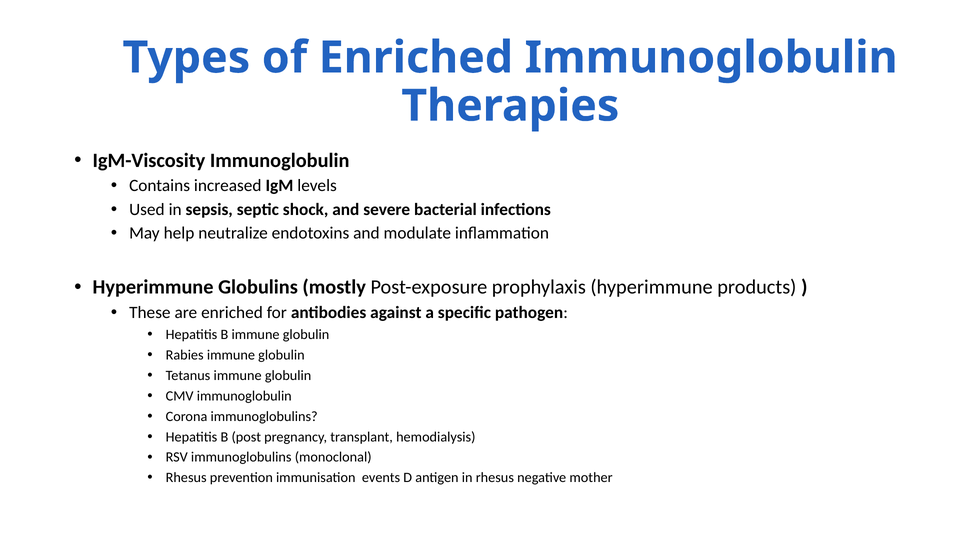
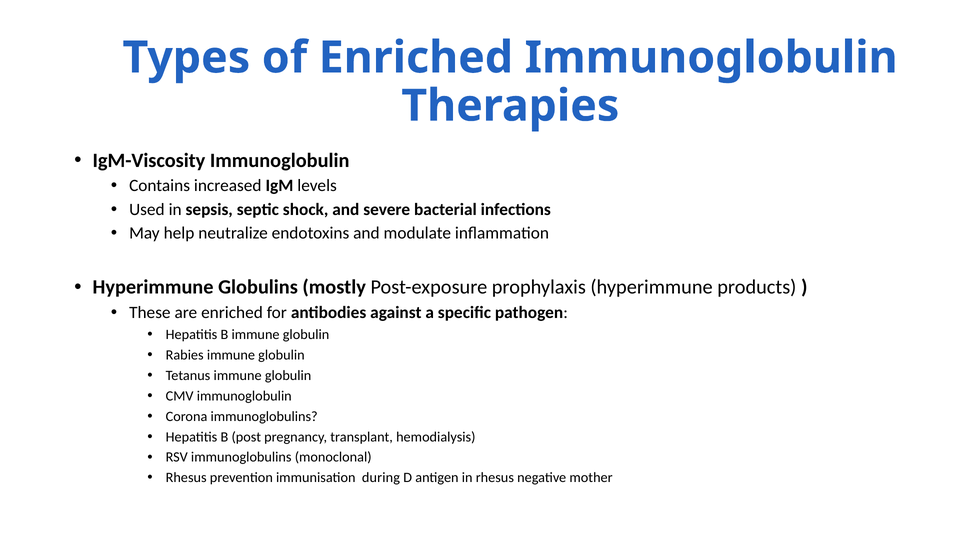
events: events -> during
